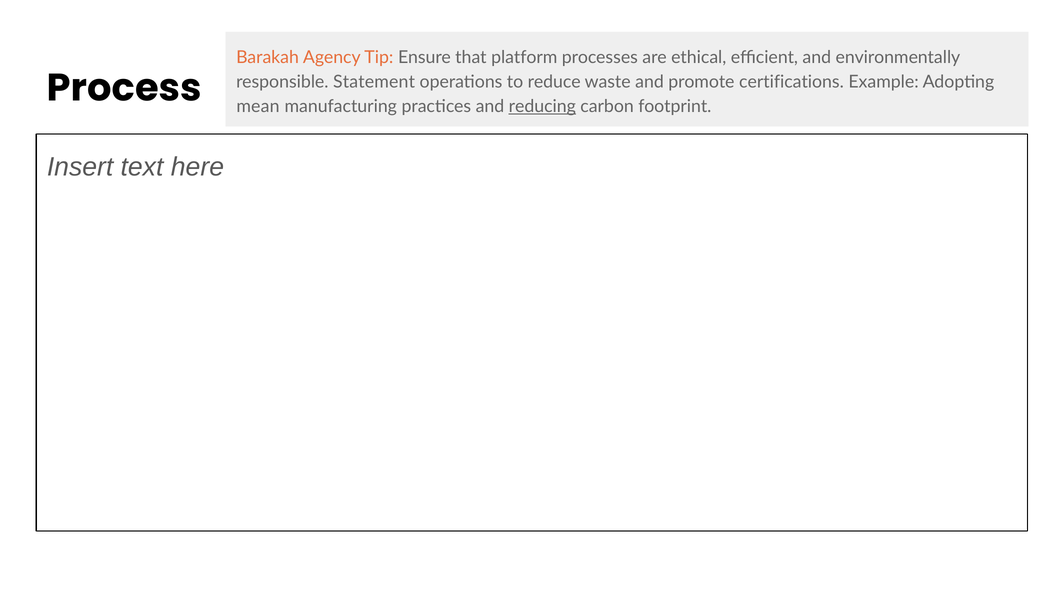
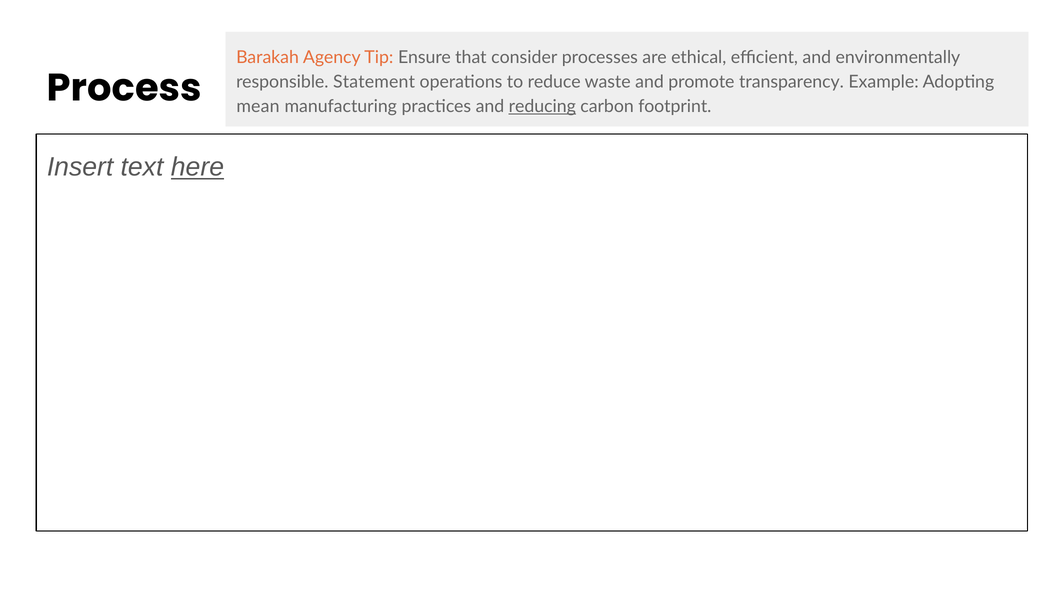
platform: platform -> consider
certifications: certifications -> transparency
here underline: none -> present
